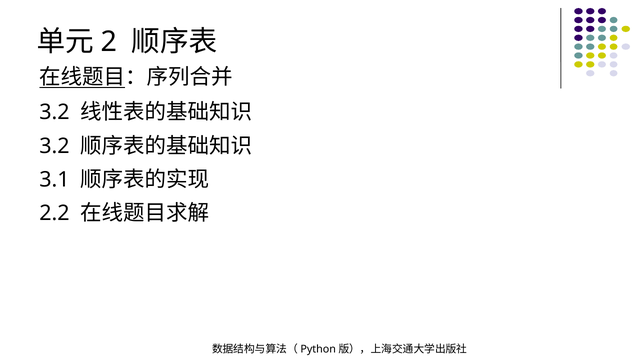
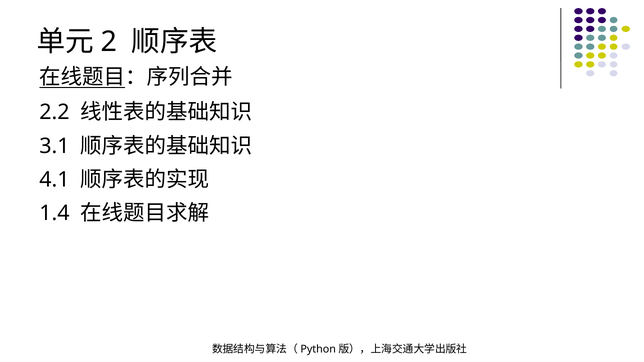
3.2 at (54, 112): 3.2 -> 2.2
3.2 at (54, 146): 3.2 -> 3.1
3.1: 3.1 -> 4.1
2.2: 2.2 -> 1.4
